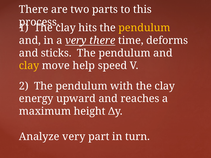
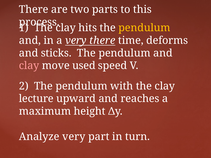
clay at (29, 66) colour: yellow -> pink
help: help -> used
energy: energy -> lecture
